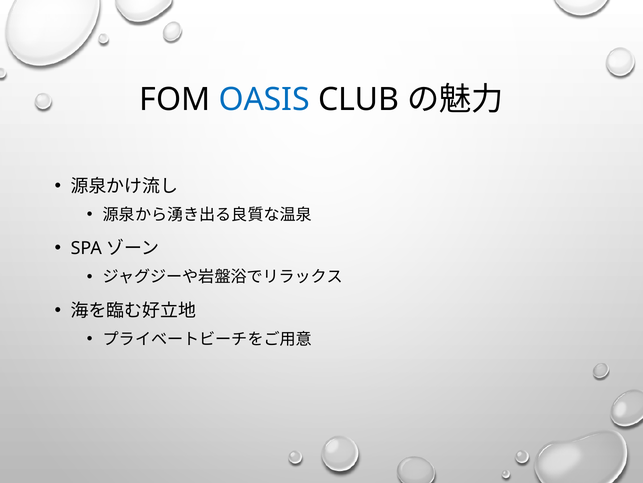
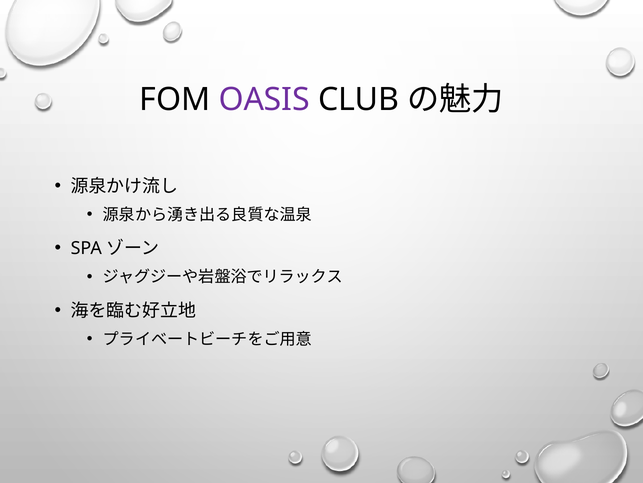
OASIS colour: blue -> purple
